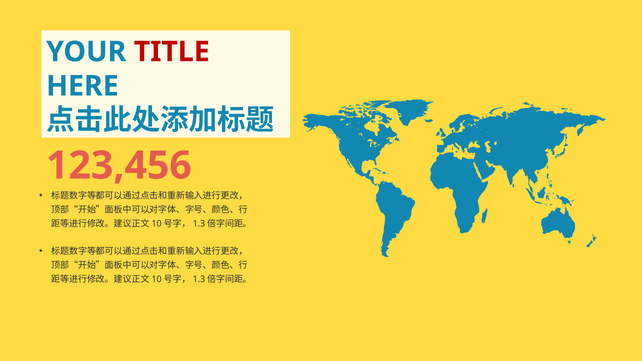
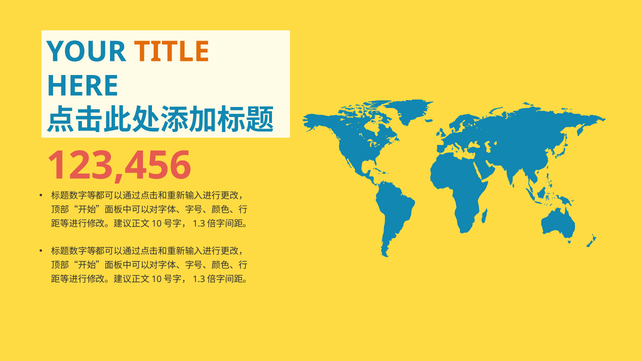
TITLE colour: red -> orange
